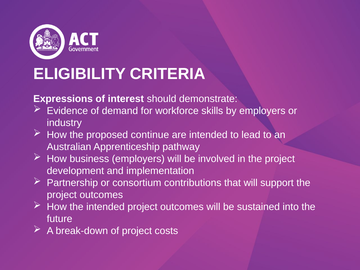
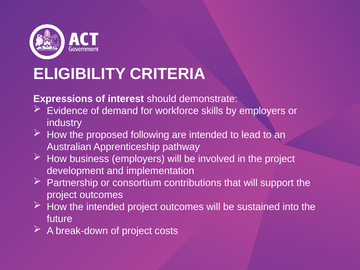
continue: continue -> following
